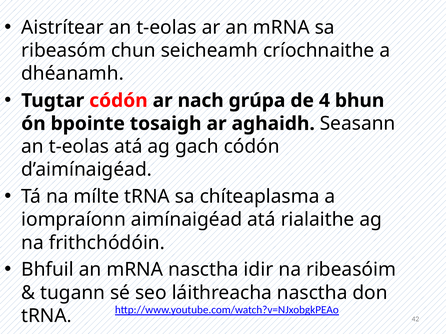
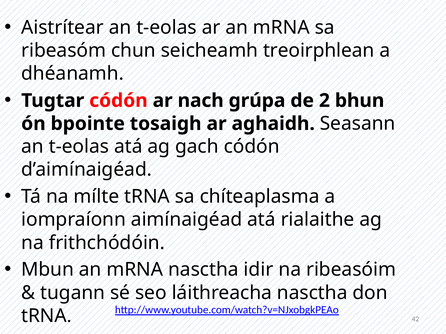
críochnaithe: críochnaithe -> treoirphlean
4: 4 -> 2
Bhfuil: Bhfuil -> Mbun
